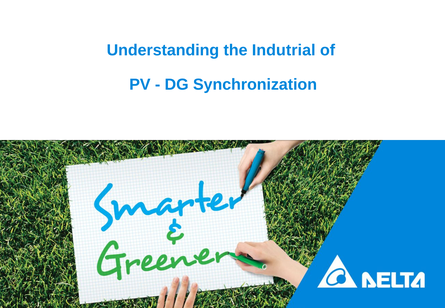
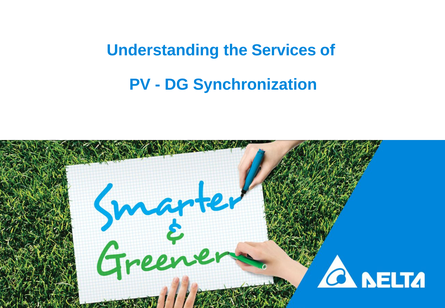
Indutrial: Indutrial -> Services
